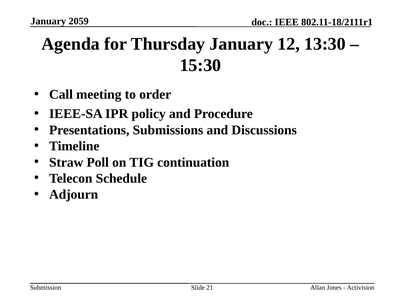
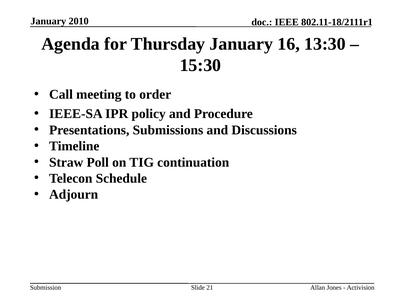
2059: 2059 -> 2010
12: 12 -> 16
